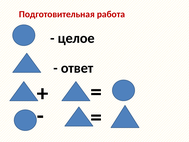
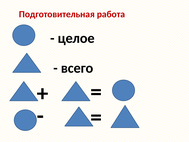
ответ: ответ -> всего
